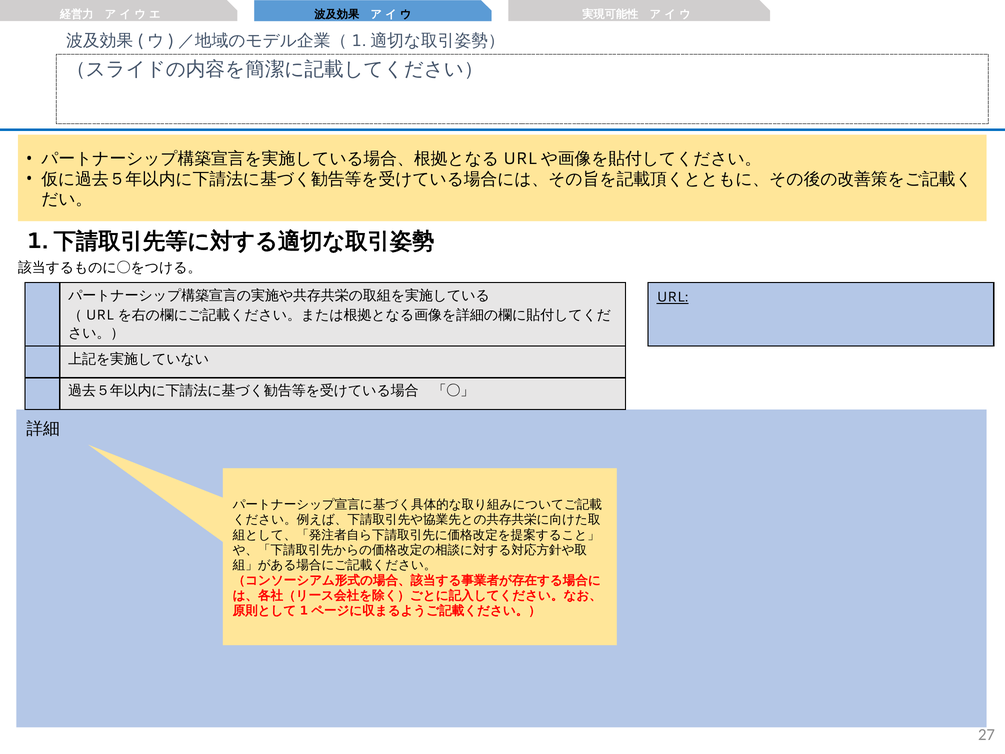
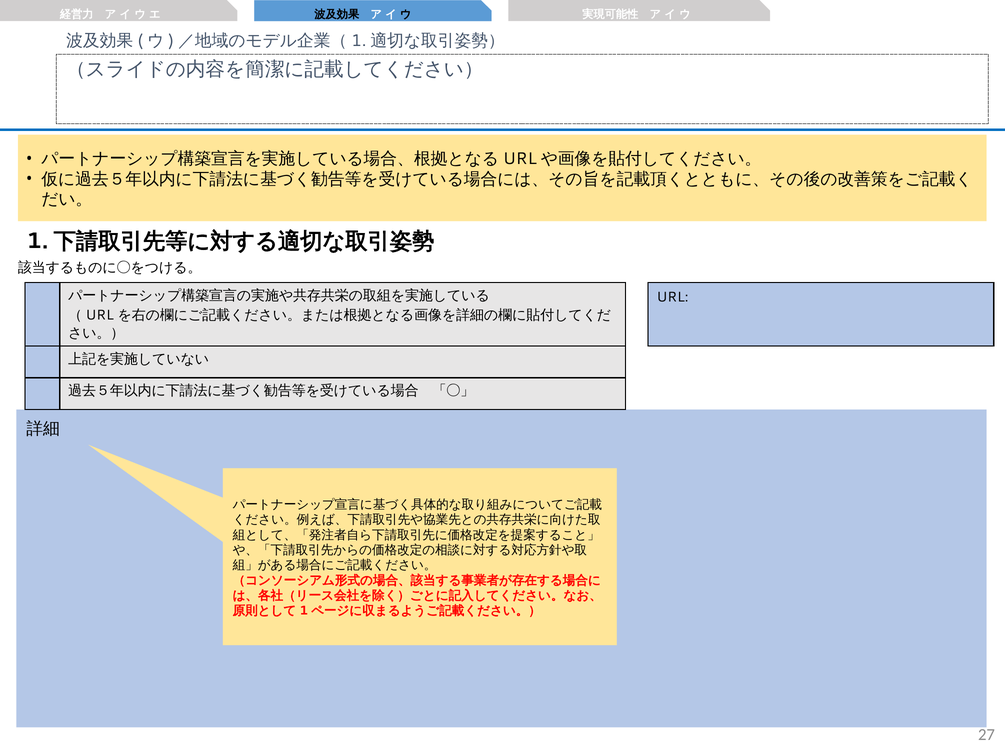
URL underline: present -> none
